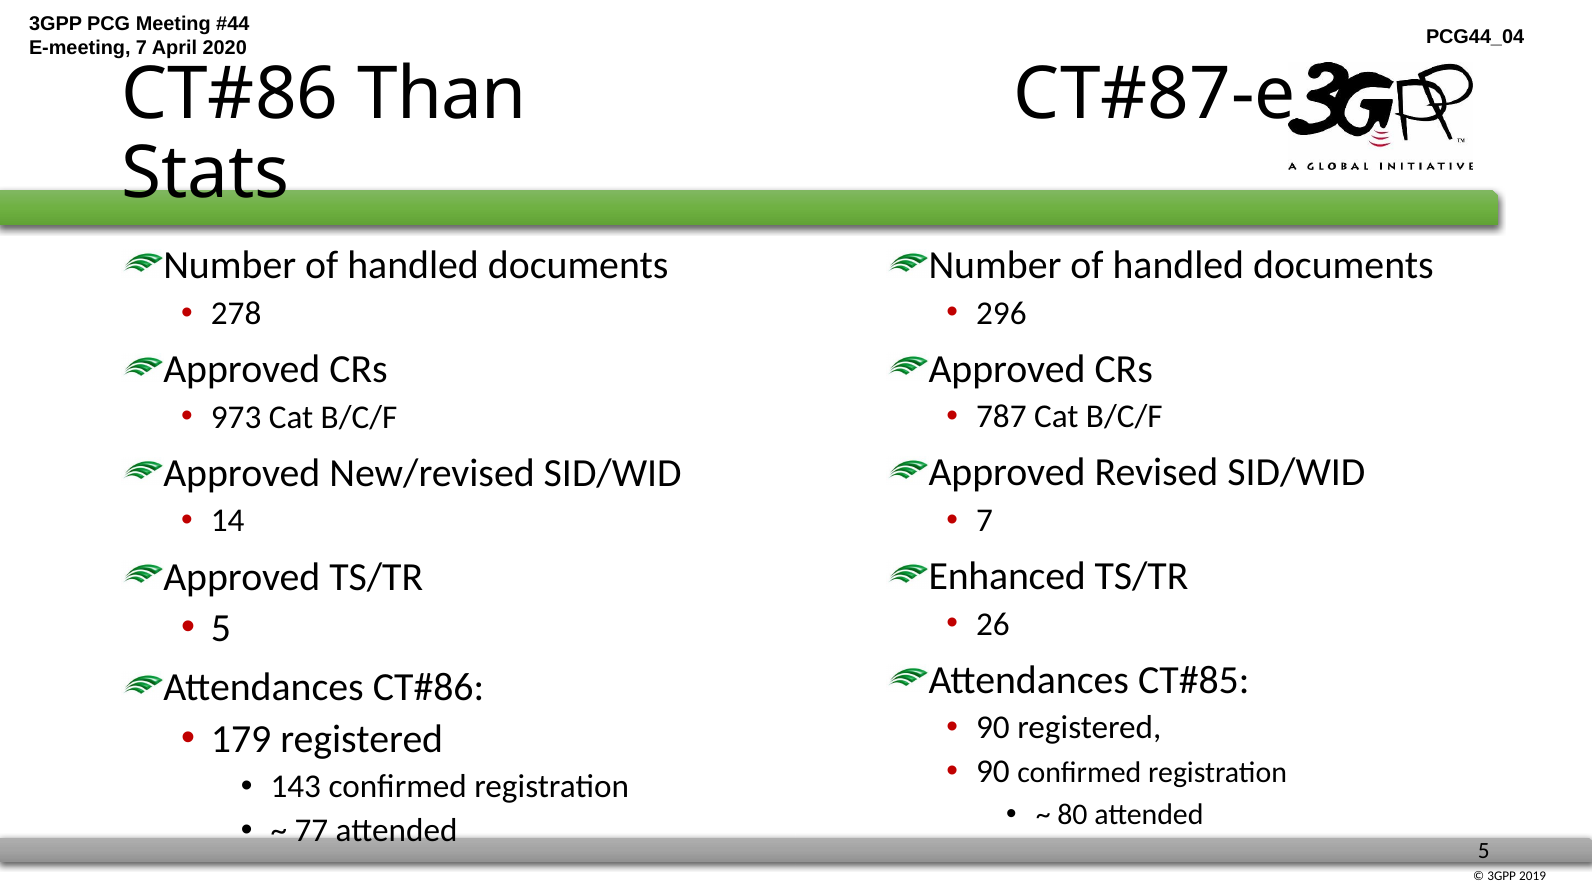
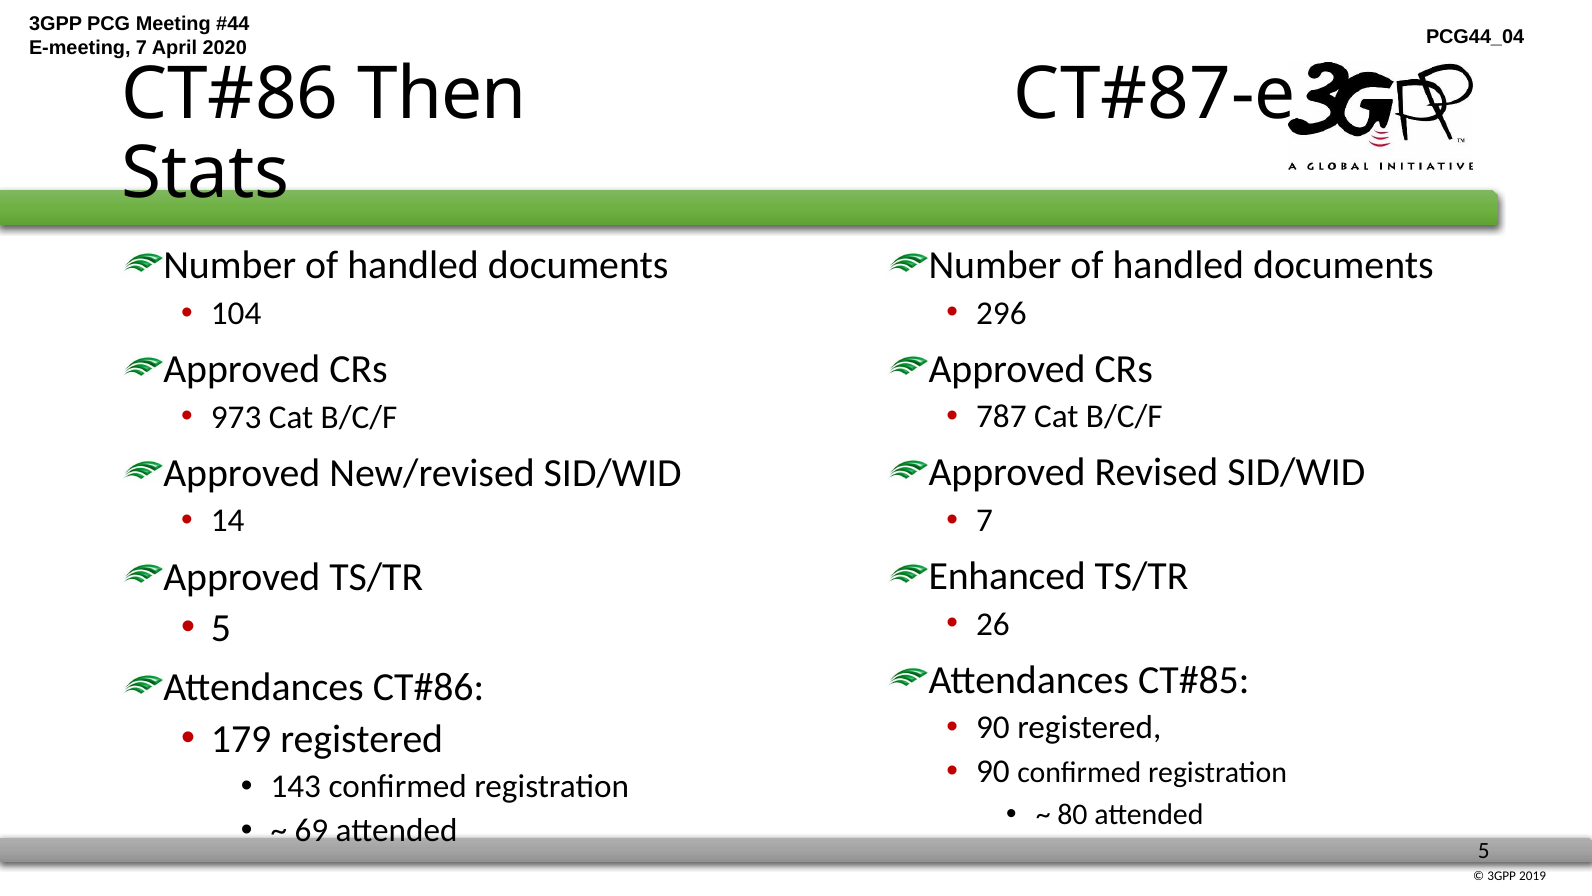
Than: Than -> Then
278: 278 -> 104
77: 77 -> 69
